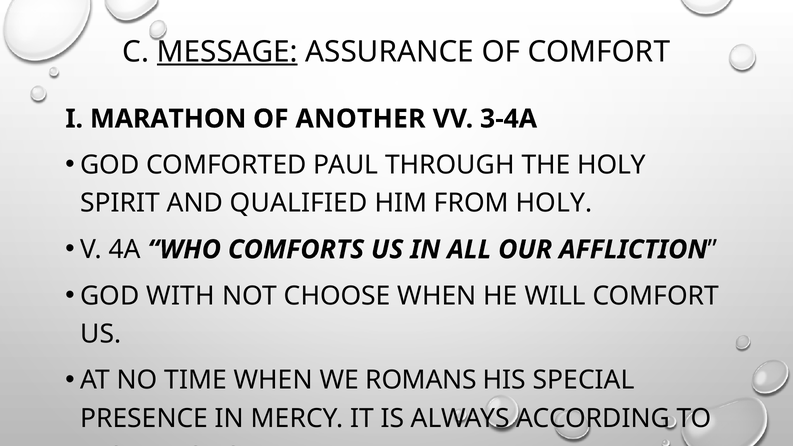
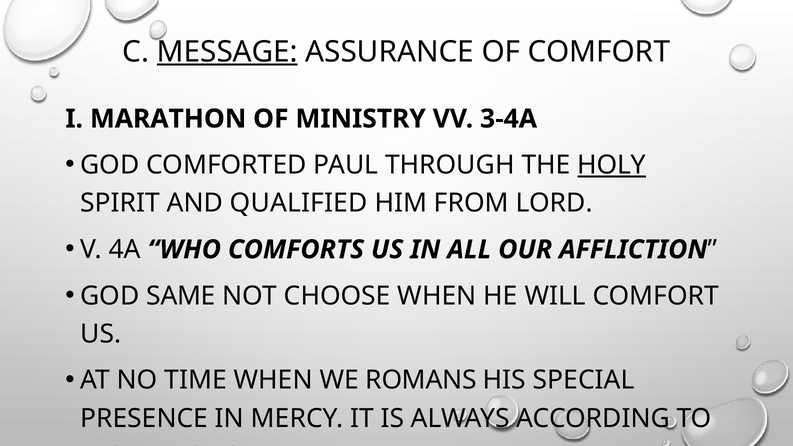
ANOTHER: ANOTHER -> MINISTRY
HOLY at (612, 165) underline: none -> present
FROM HOLY: HOLY -> LORD
WITH: WITH -> SAME
